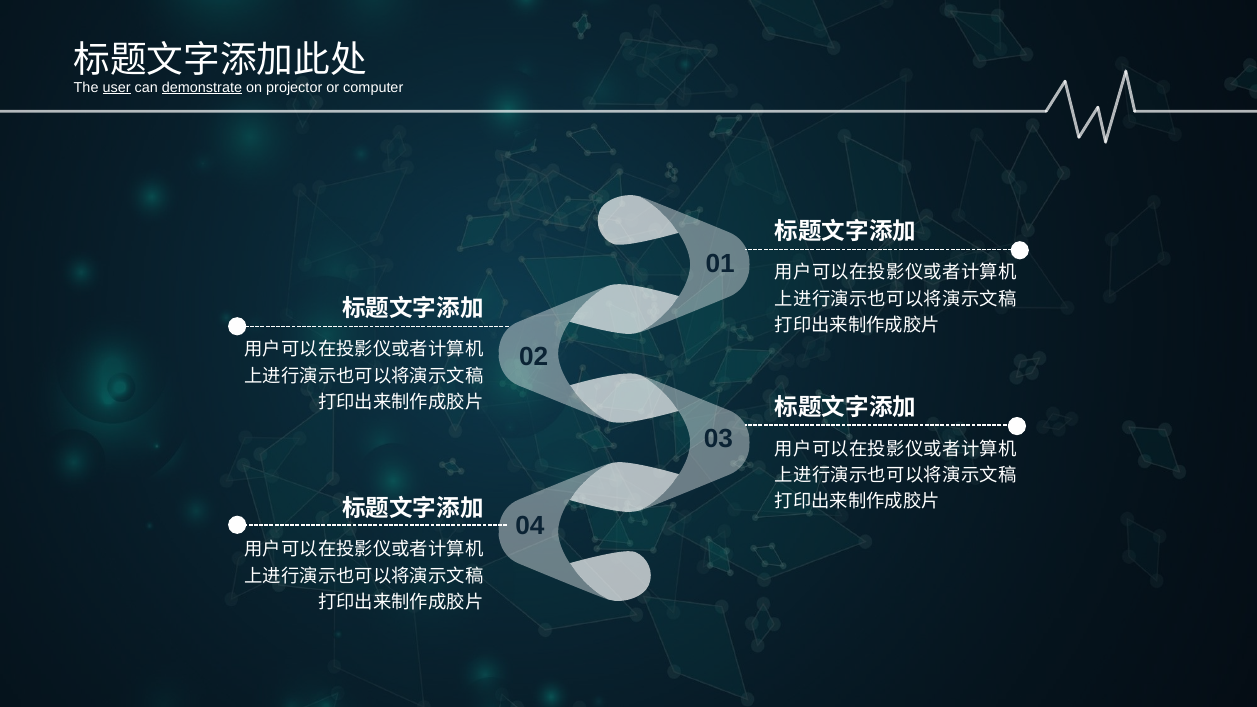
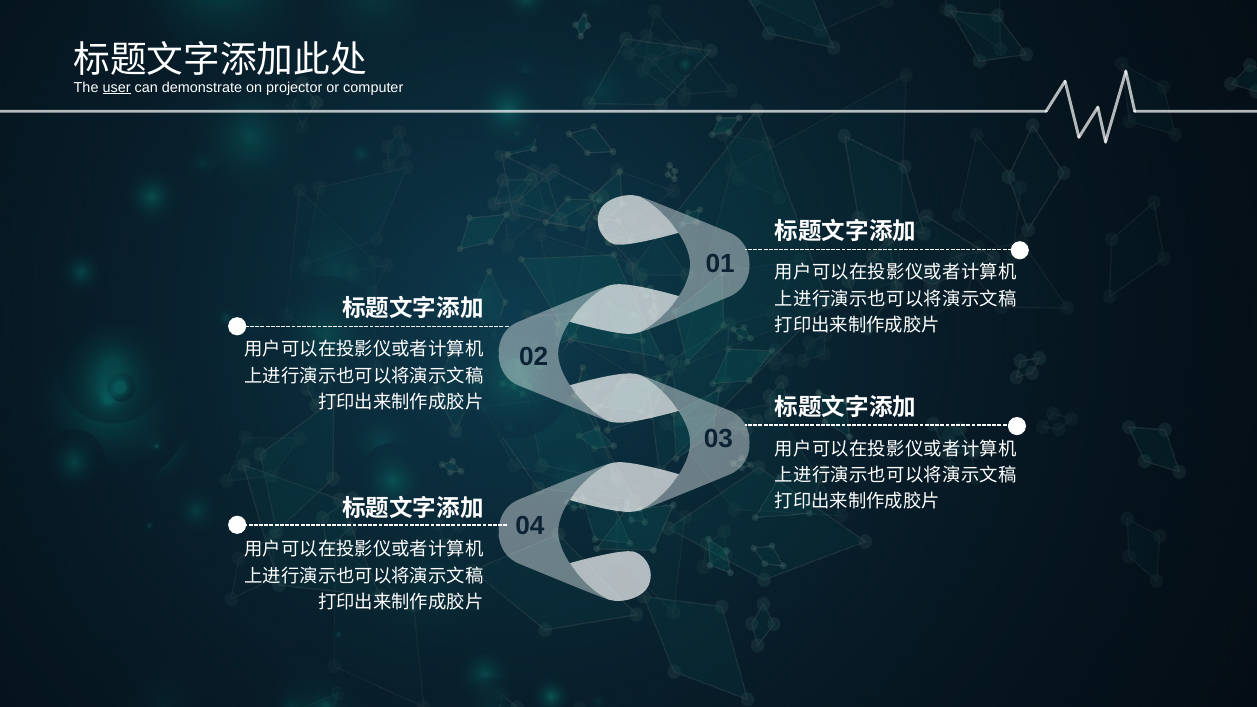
demonstrate underline: present -> none
